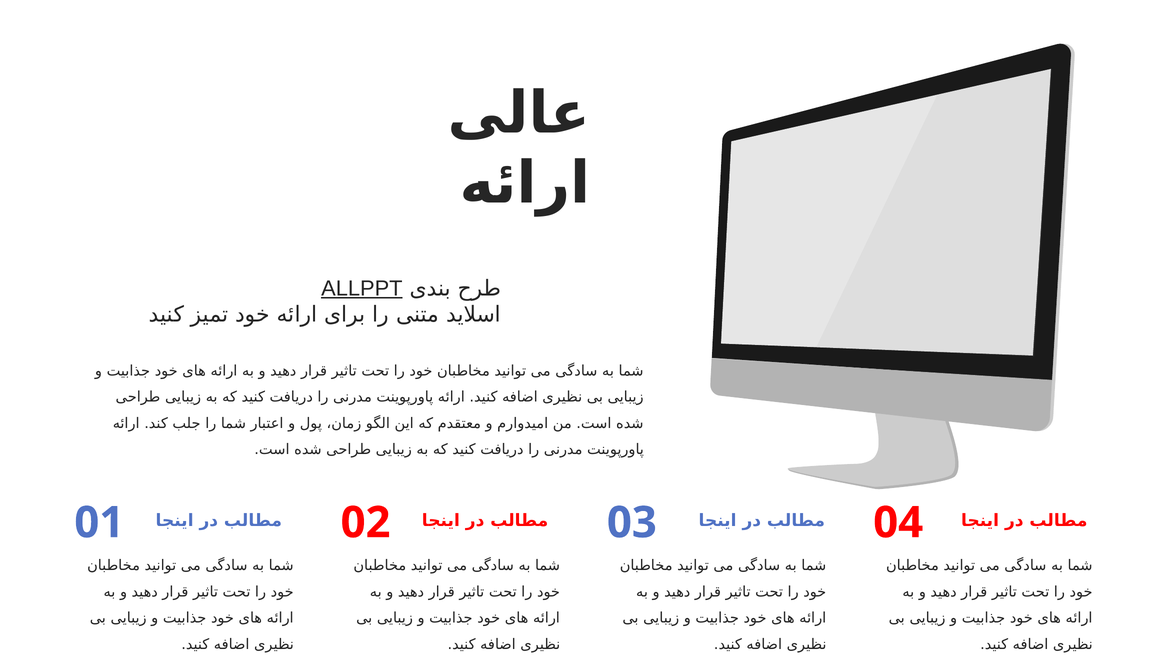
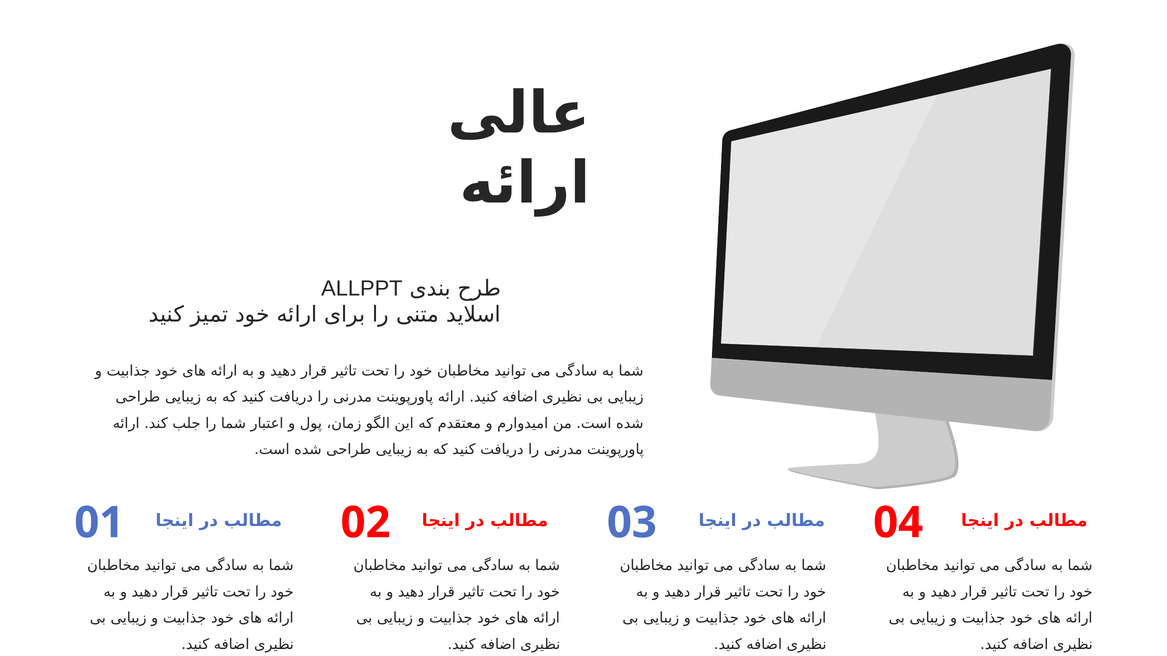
ALLPPT underline: present -> none
